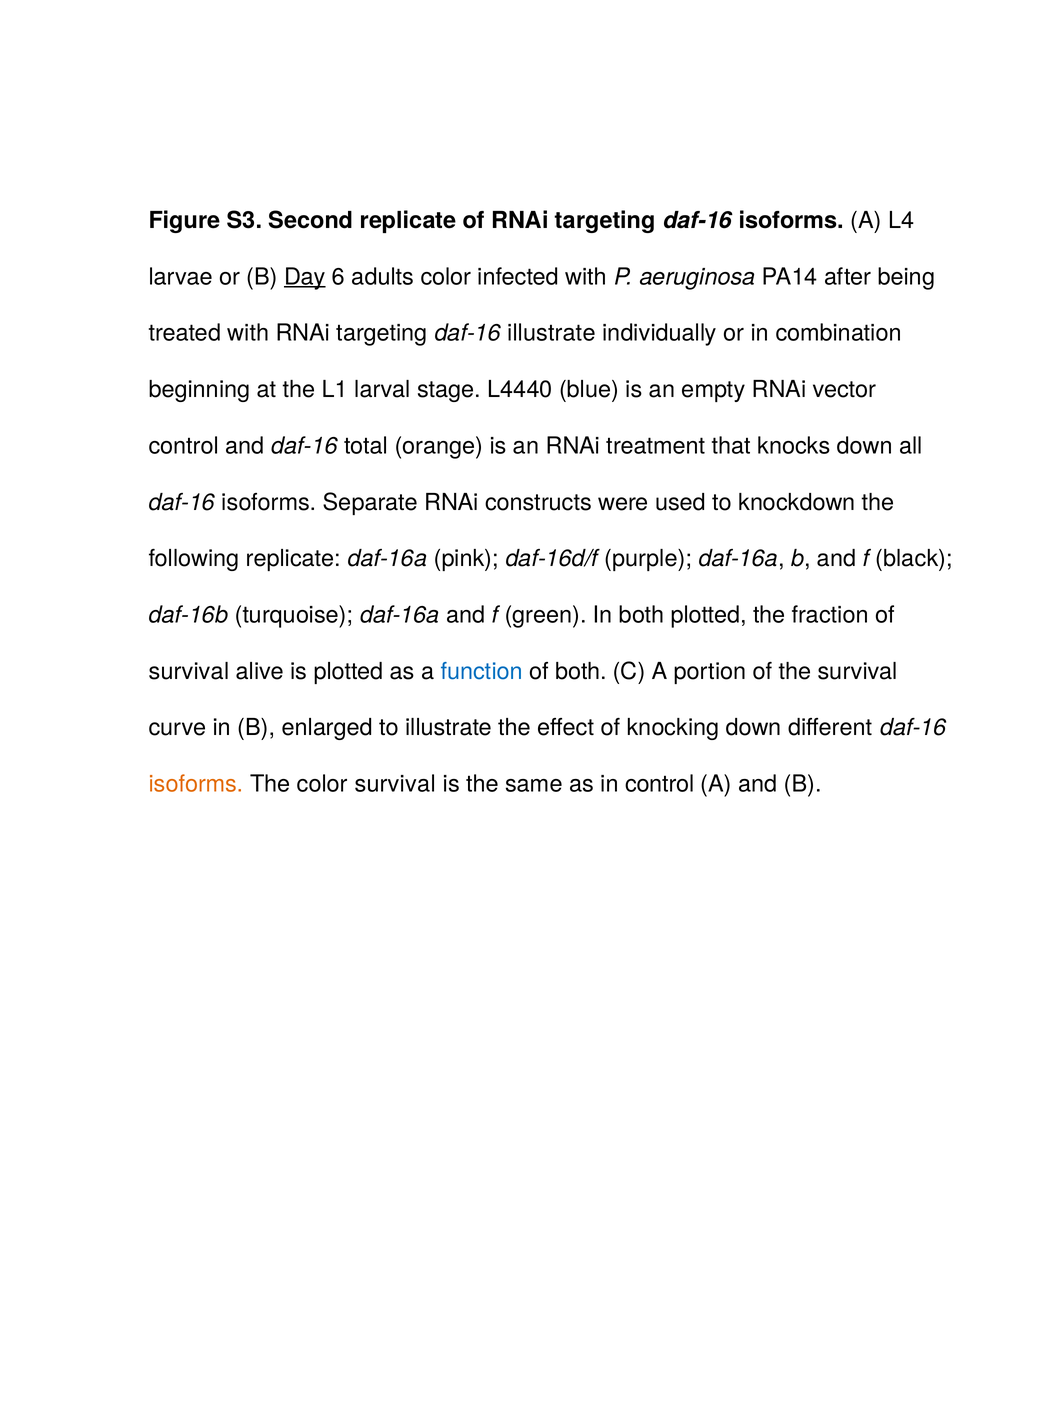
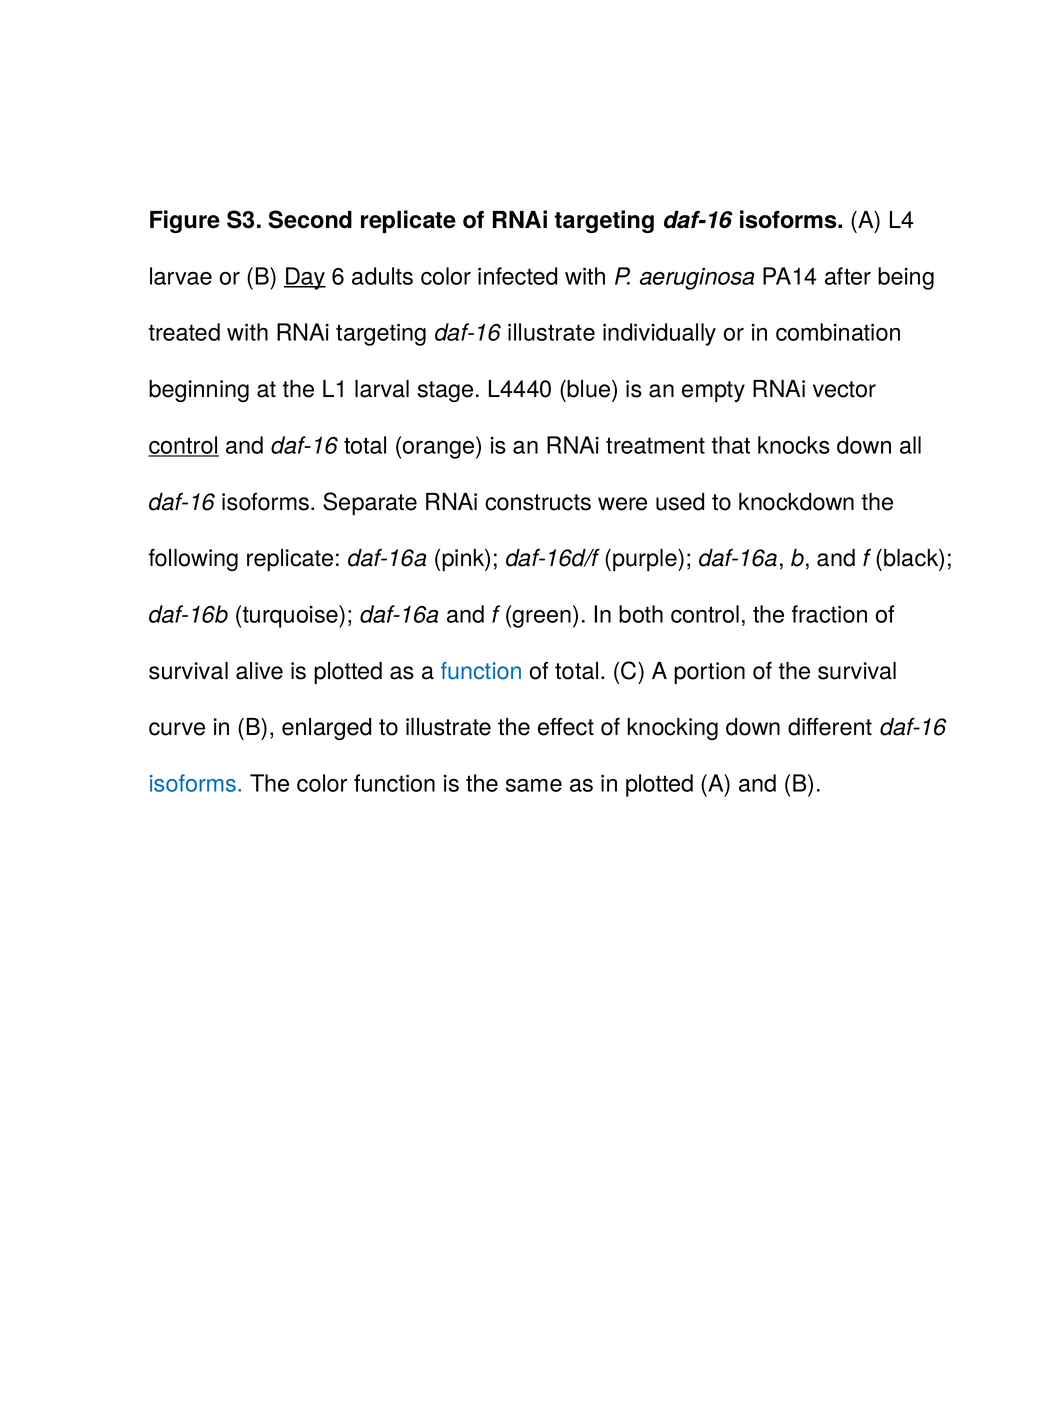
control at (184, 446) underline: none -> present
both plotted: plotted -> control
of both: both -> total
isoforms at (196, 784) colour: orange -> blue
color survival: survival -> function
in control: control -> plotted
